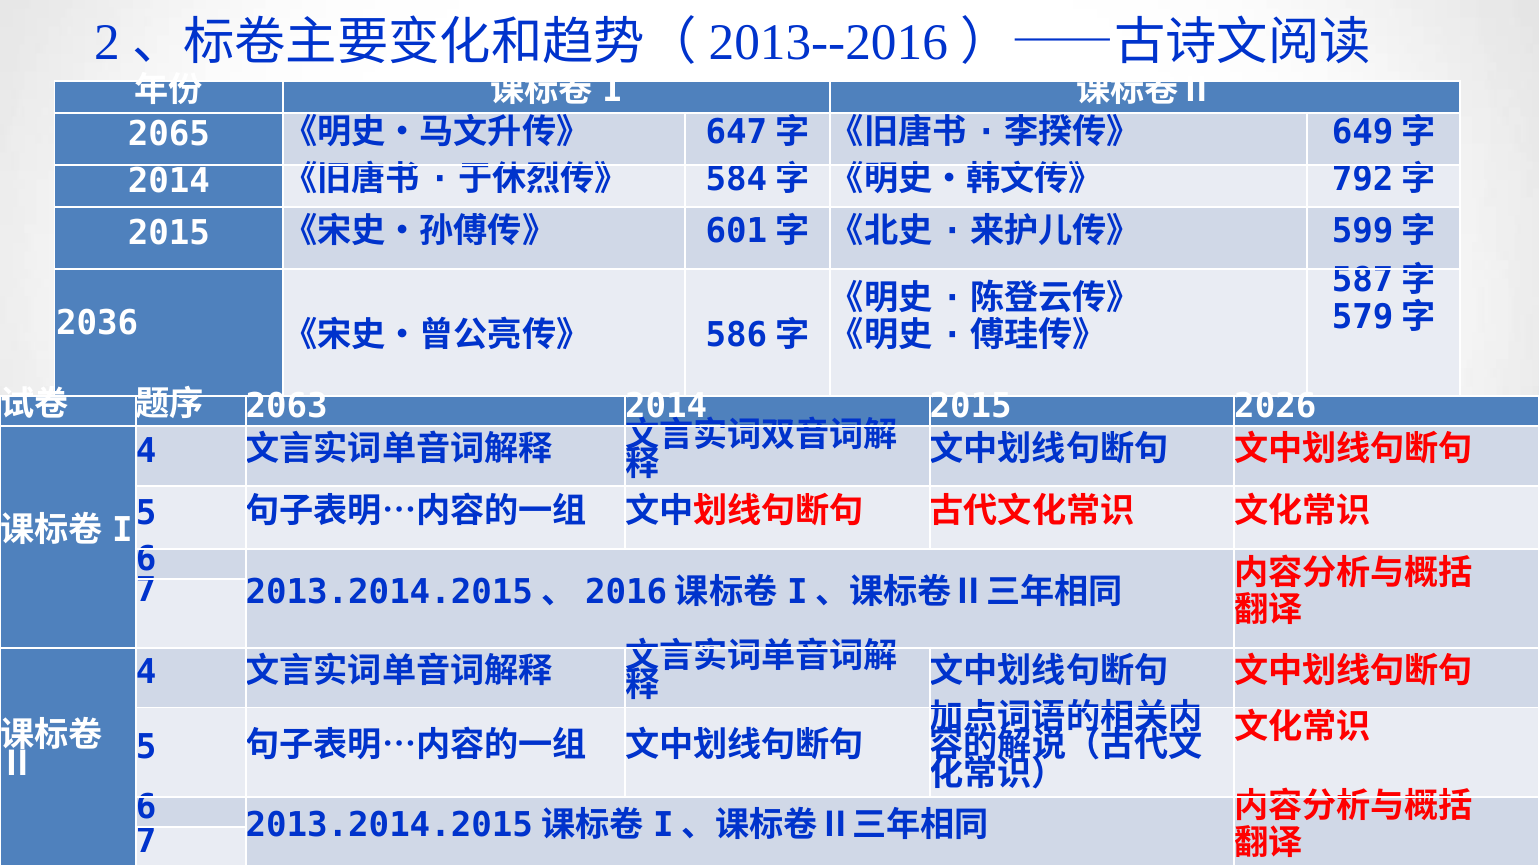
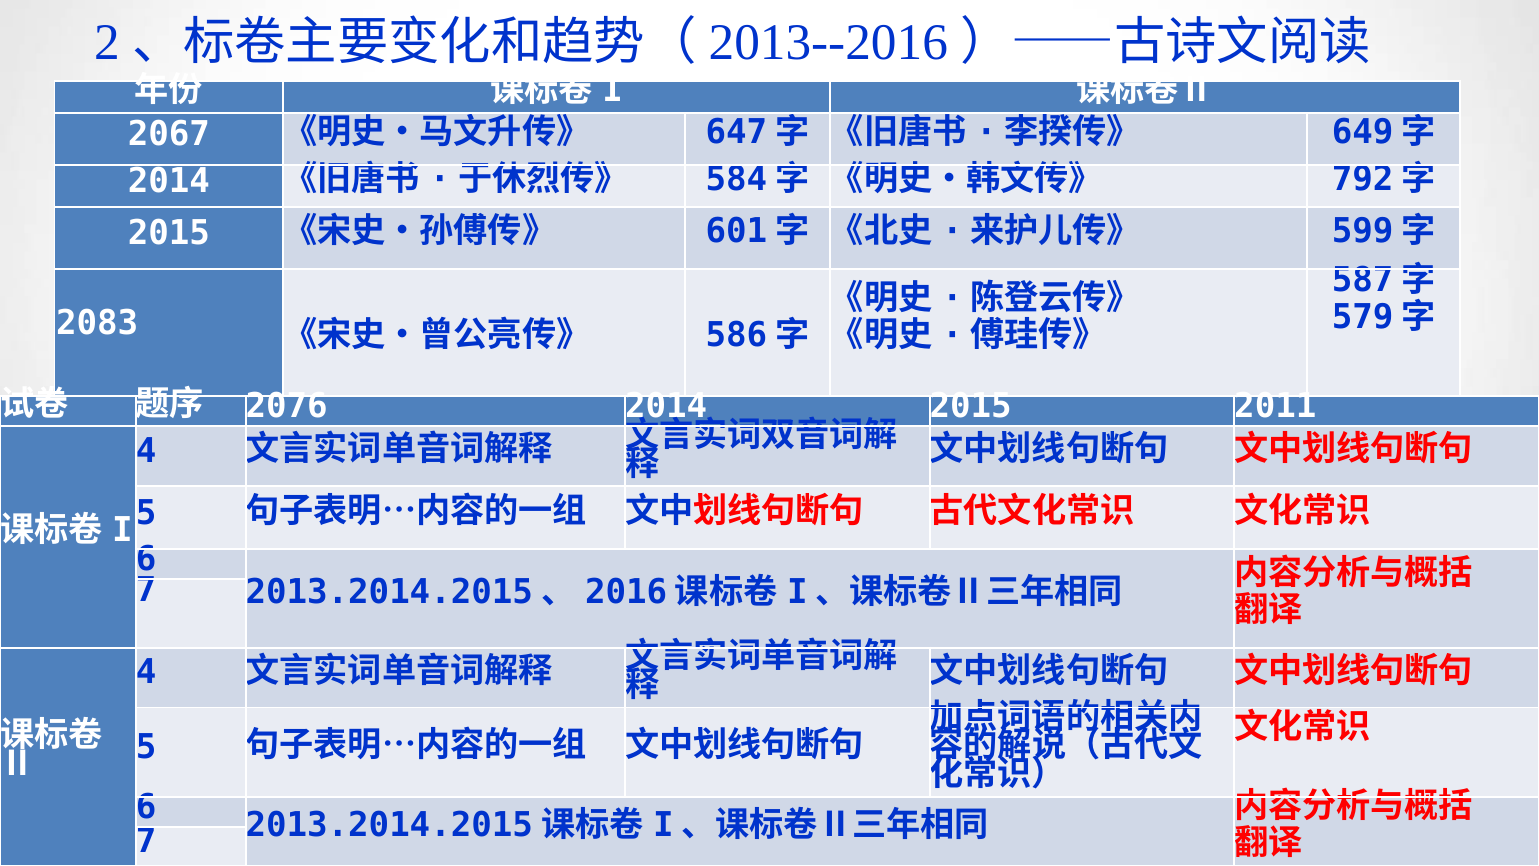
2065: 2065 -> 2067
2036: 2036 -> 2083
2063: 2063 -> 2076
2026: 2026 -> 2011
